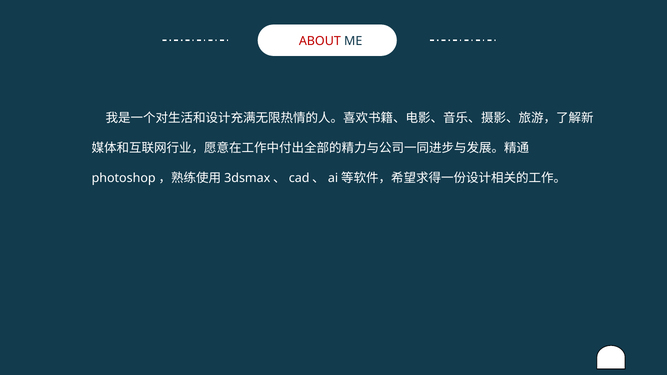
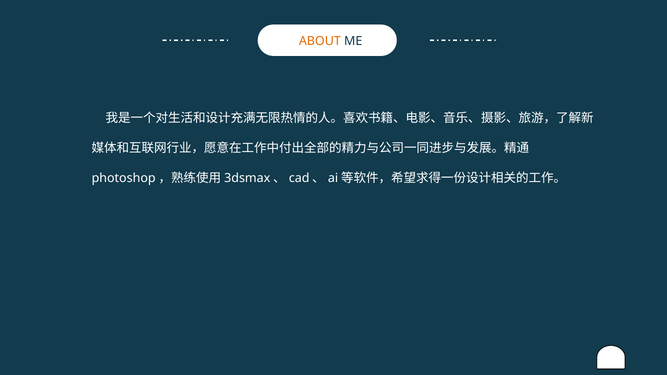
ABOUT colour: red -> orange
